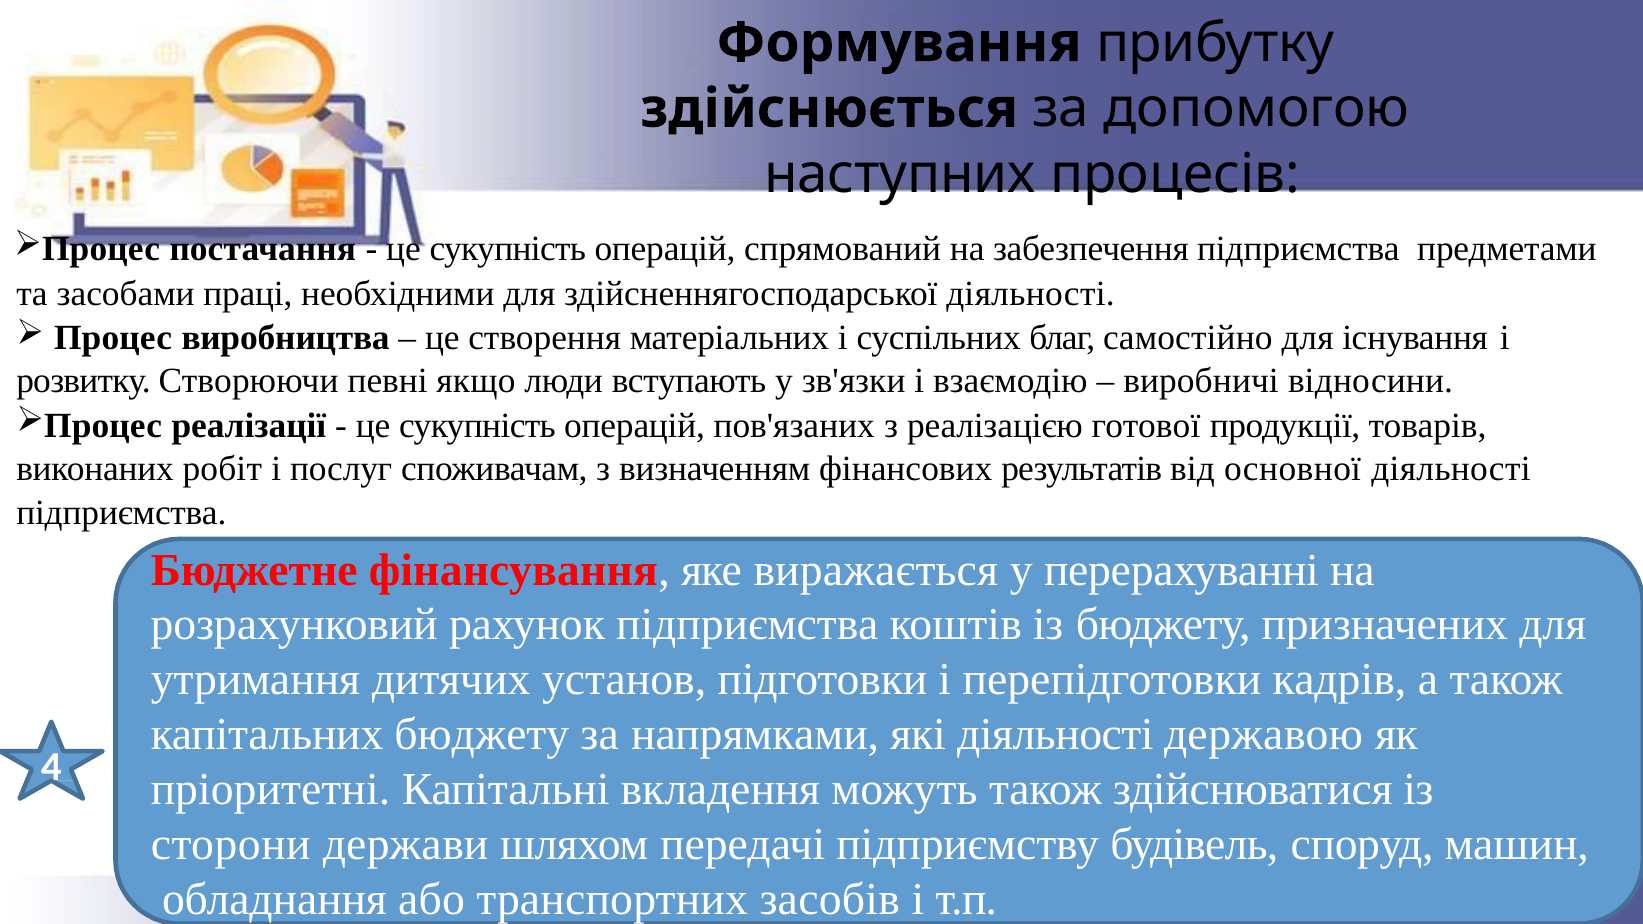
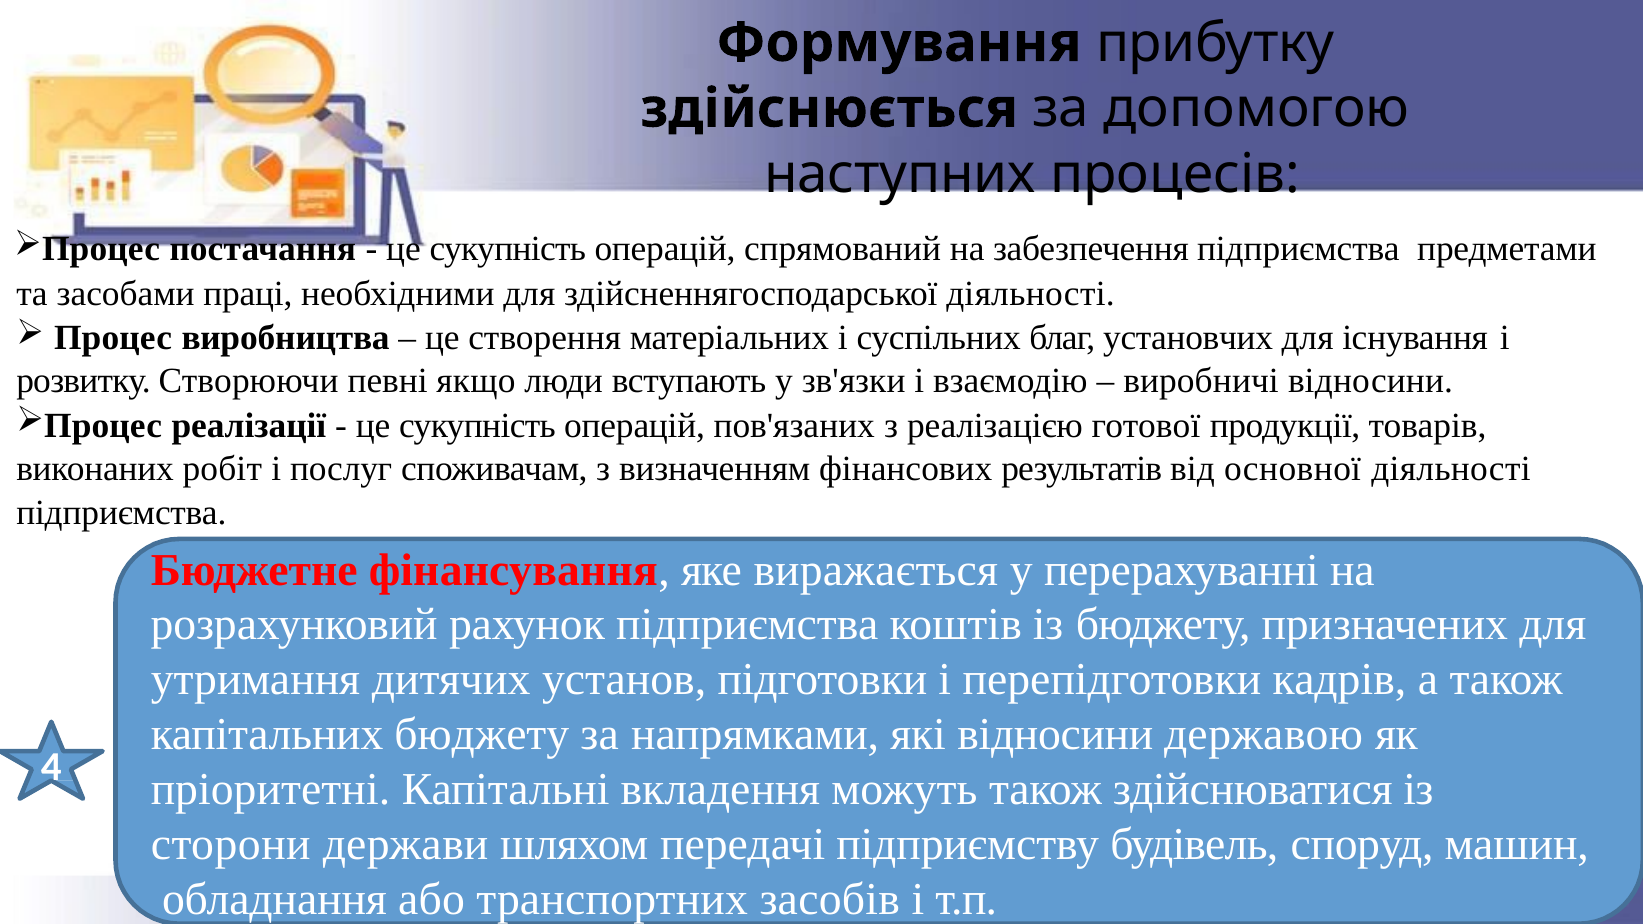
самостійно: самостійно -> установчих
які діяльності: діяльності -> відносини
